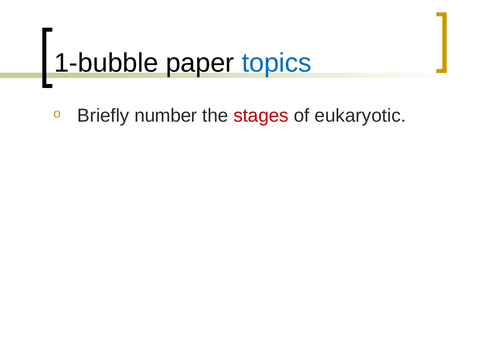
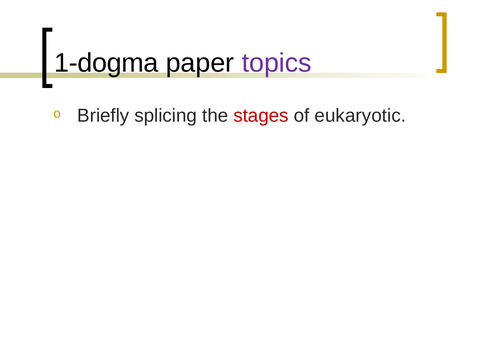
1-bubble: 1-bubble -> 1-dogma
topics colour: blue -> purple
number: number -> splicing
